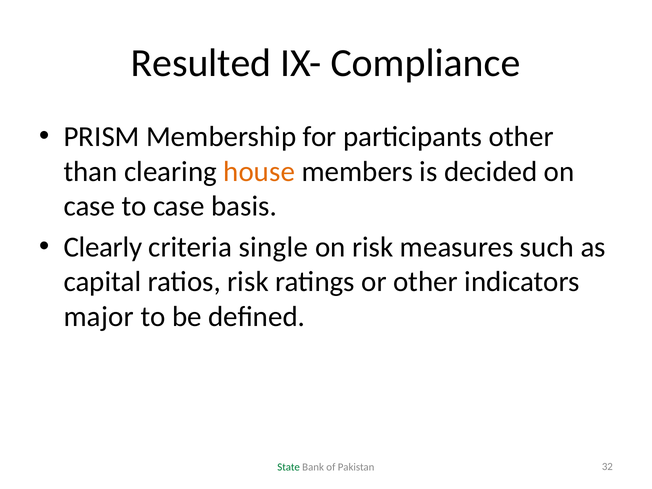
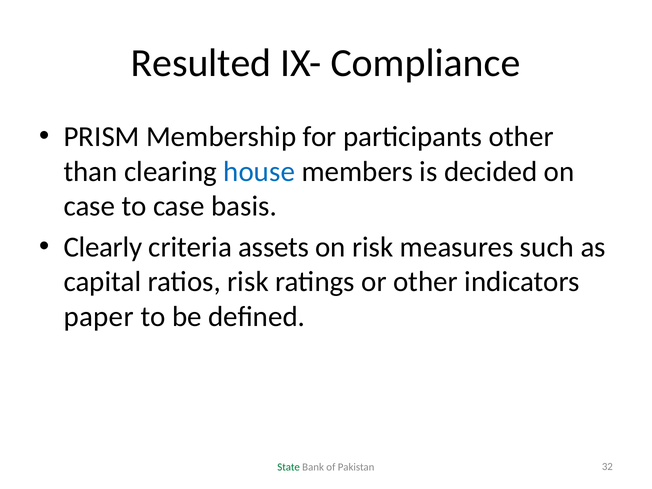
house colour: orange -> blue
single: single -> assets
major: major -> paper
